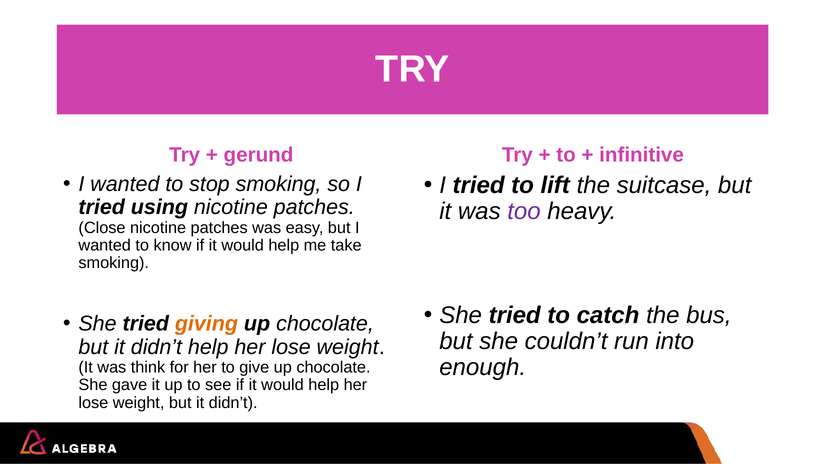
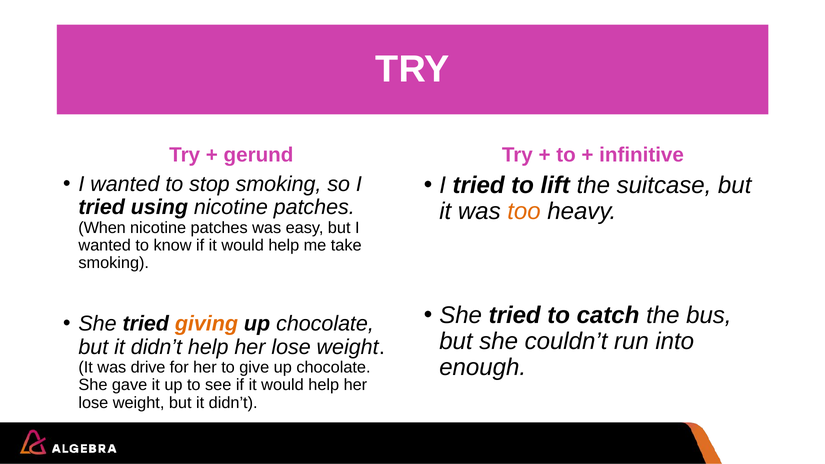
too colour: purple -> orange
Close: Close -> When
think: think -> drive
